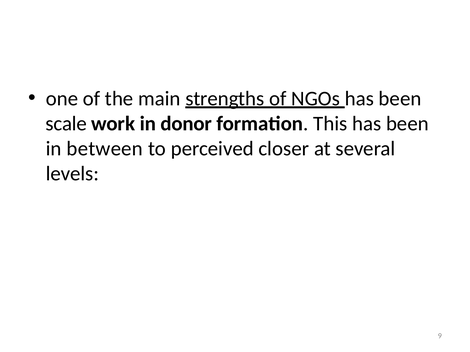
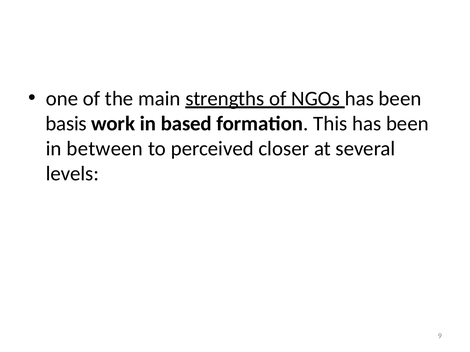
scale: scale -> basis
donor: donor -> based
